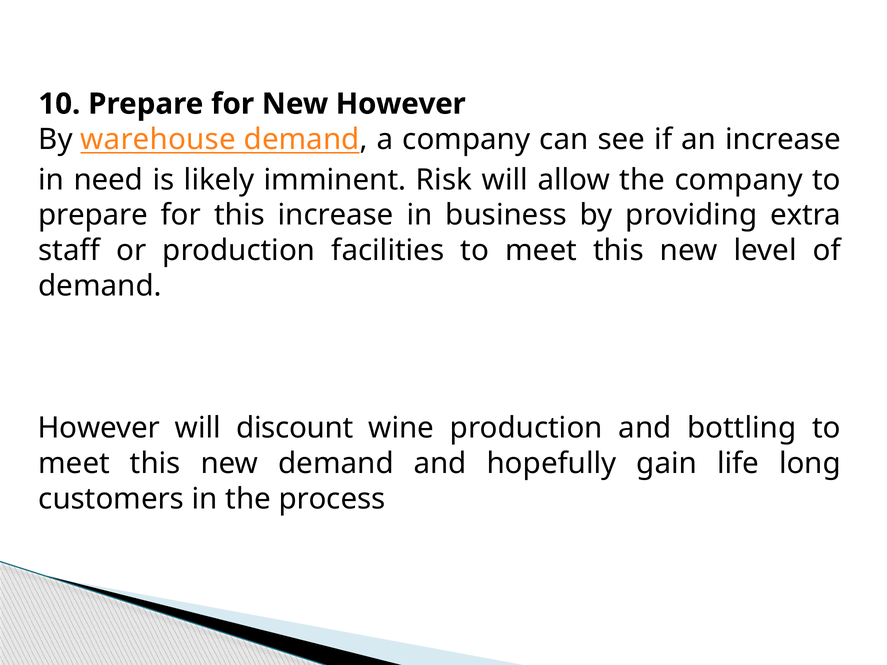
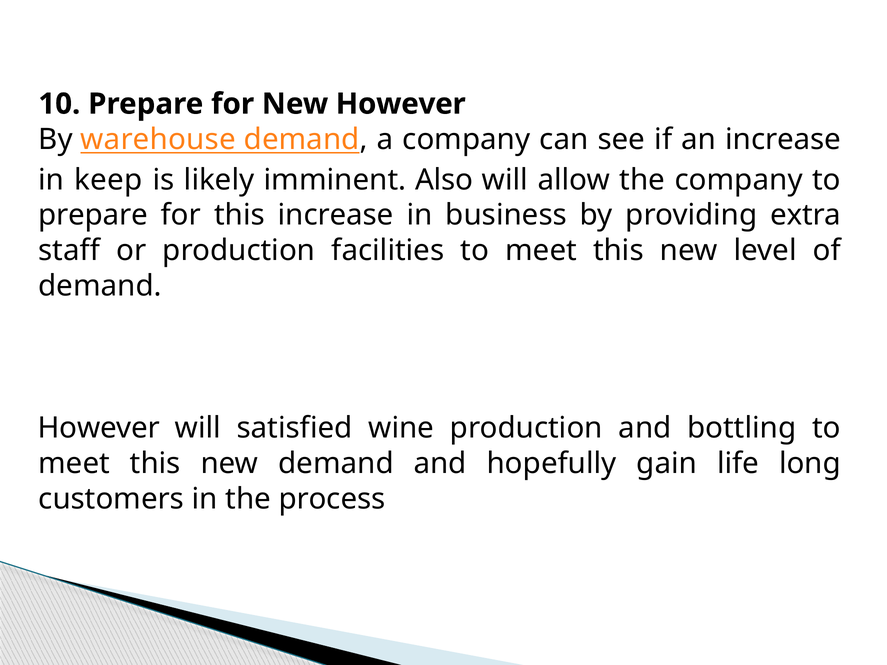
need: need -> keep
Risk: Risk -> Also
discount: discount -> satisfied
